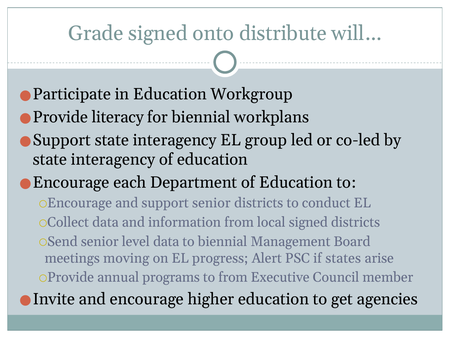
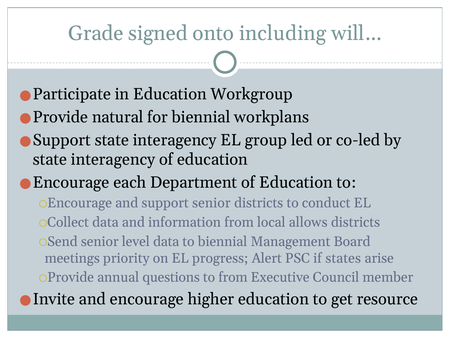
distribute: distribute -> including
literacy: literacy -> natural
local signed: signed -> allows
moving: moving -> priority
programs: programs -> questions
agencies: agencies -> resource
